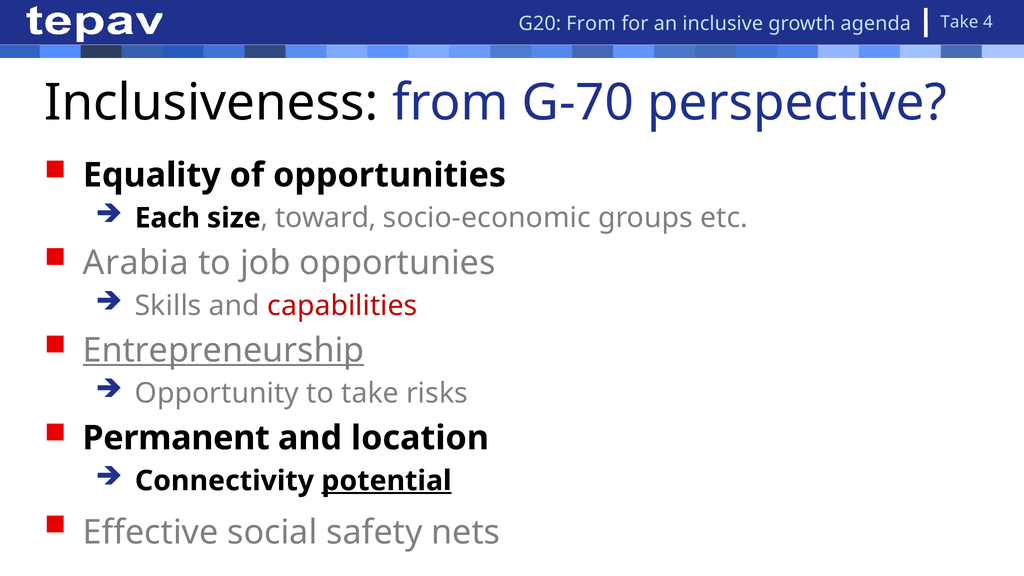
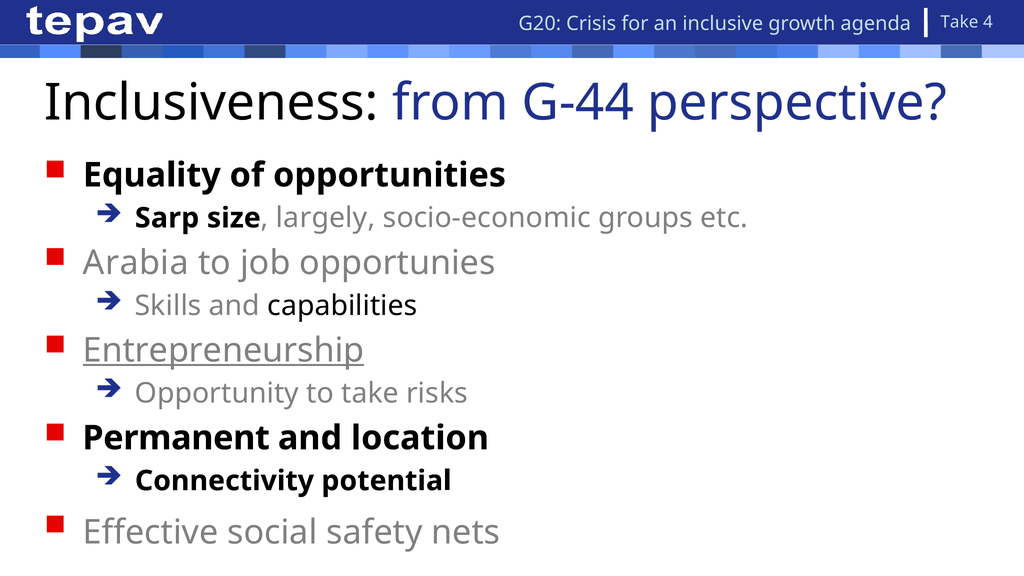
G20 From: From -> Crisis
G-70: G-70 -> G-44
Each: Each -> Sarp
toward: toward -> largely
capabilities colour: red -> black
potential underline: present -> none
